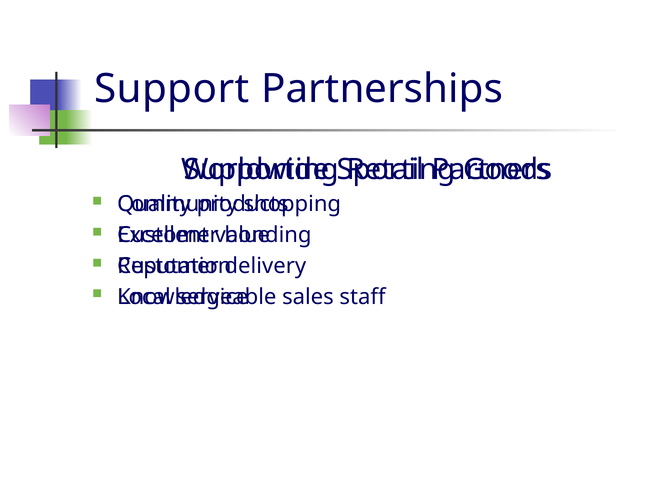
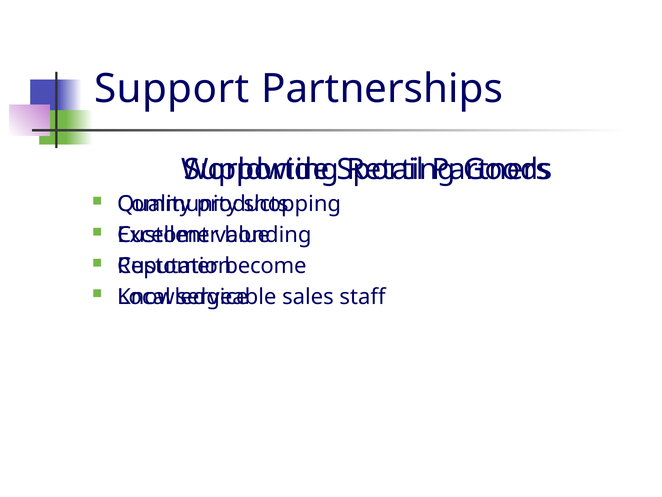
delivery: delivery -> become
